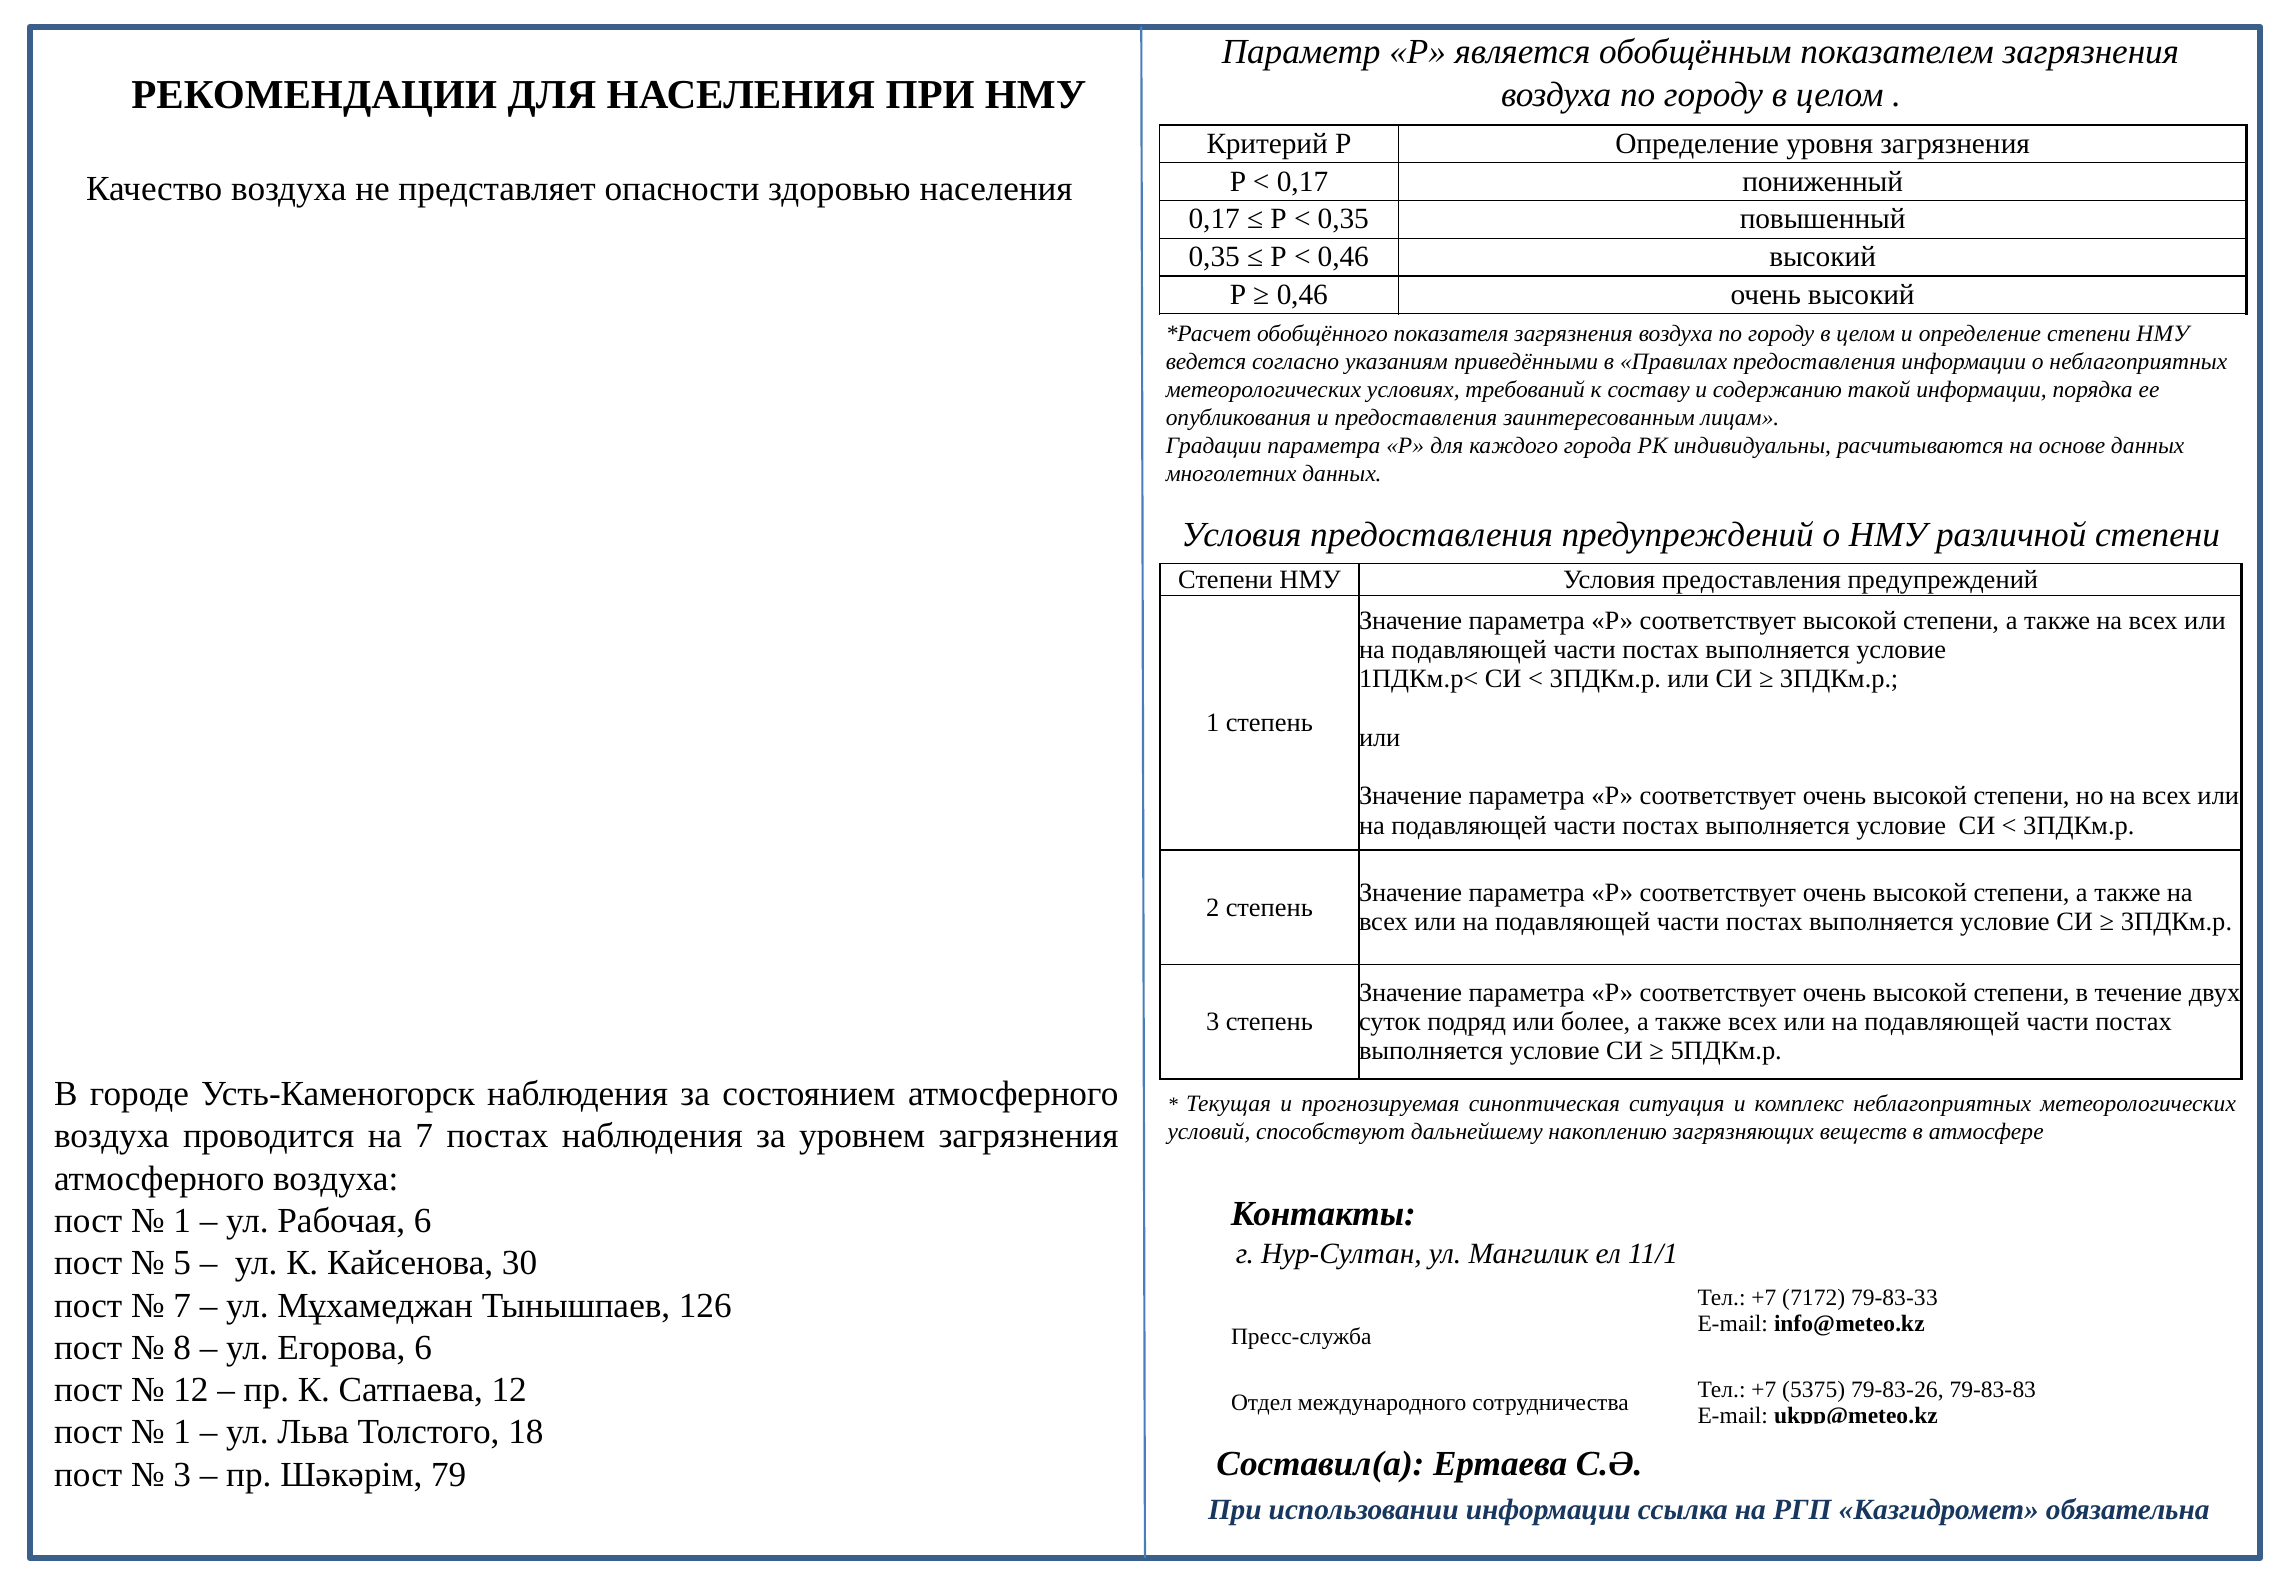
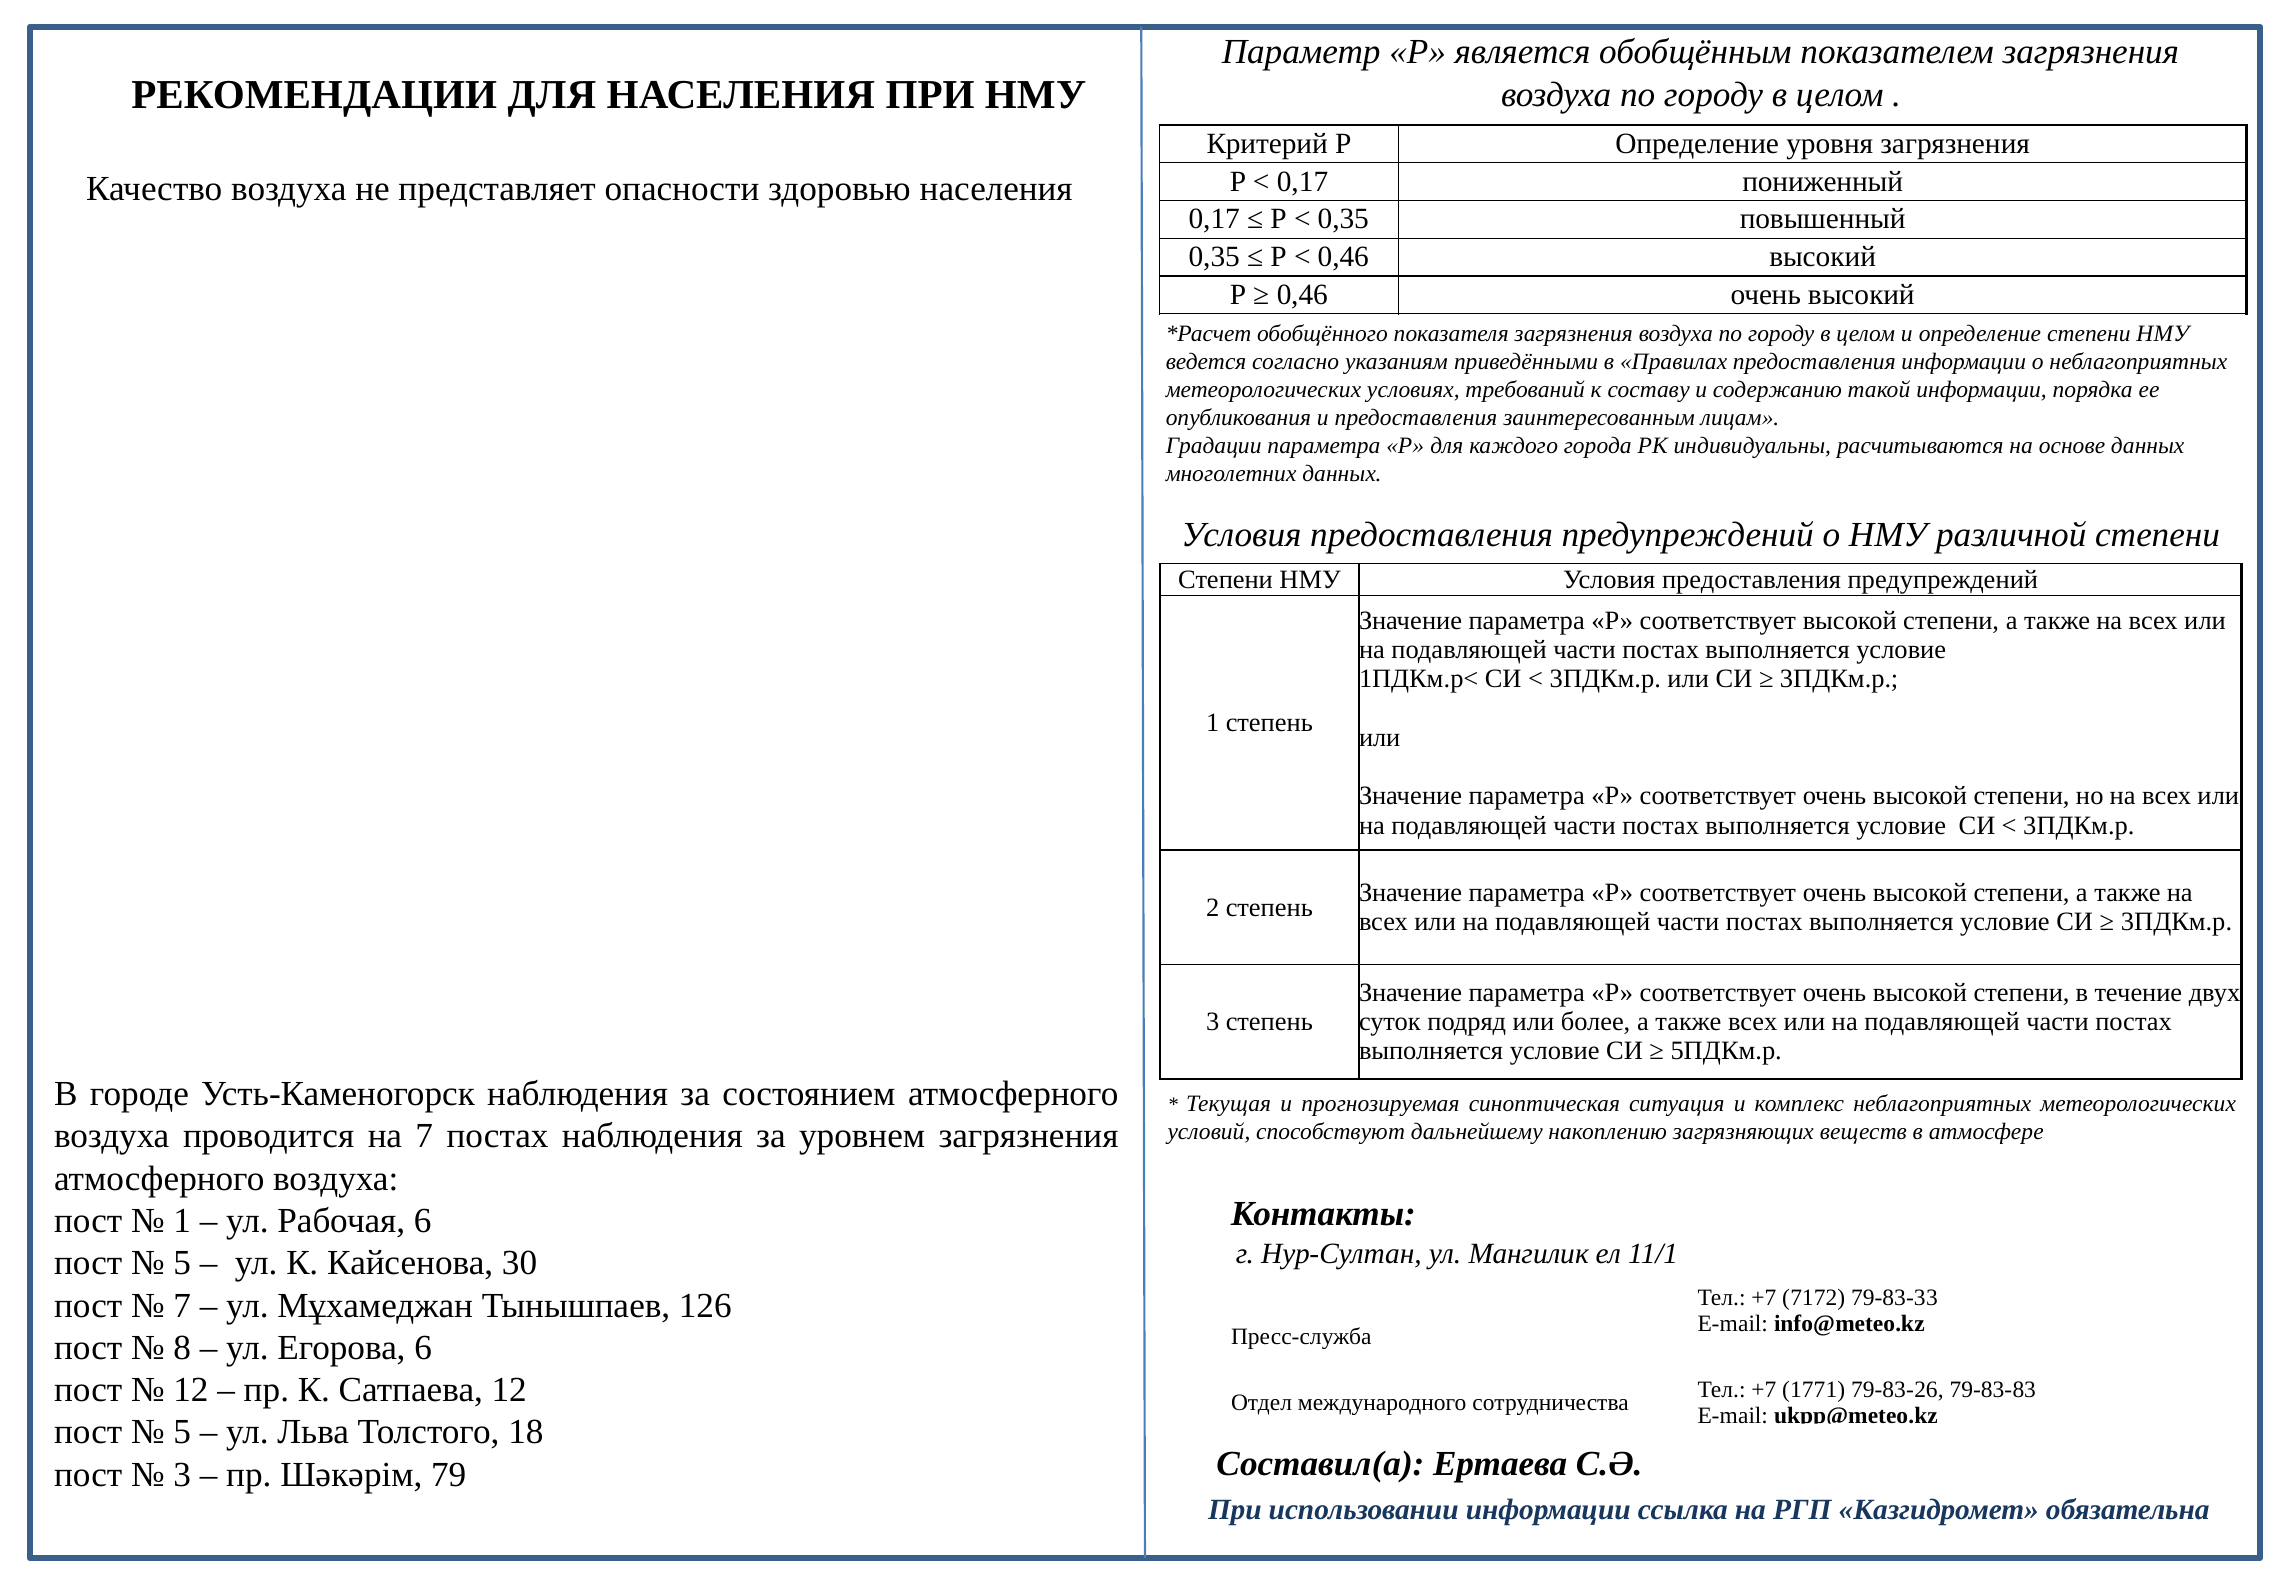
5375: 5375 -> 1771
1 at (182, 1433): 1 -> 5
